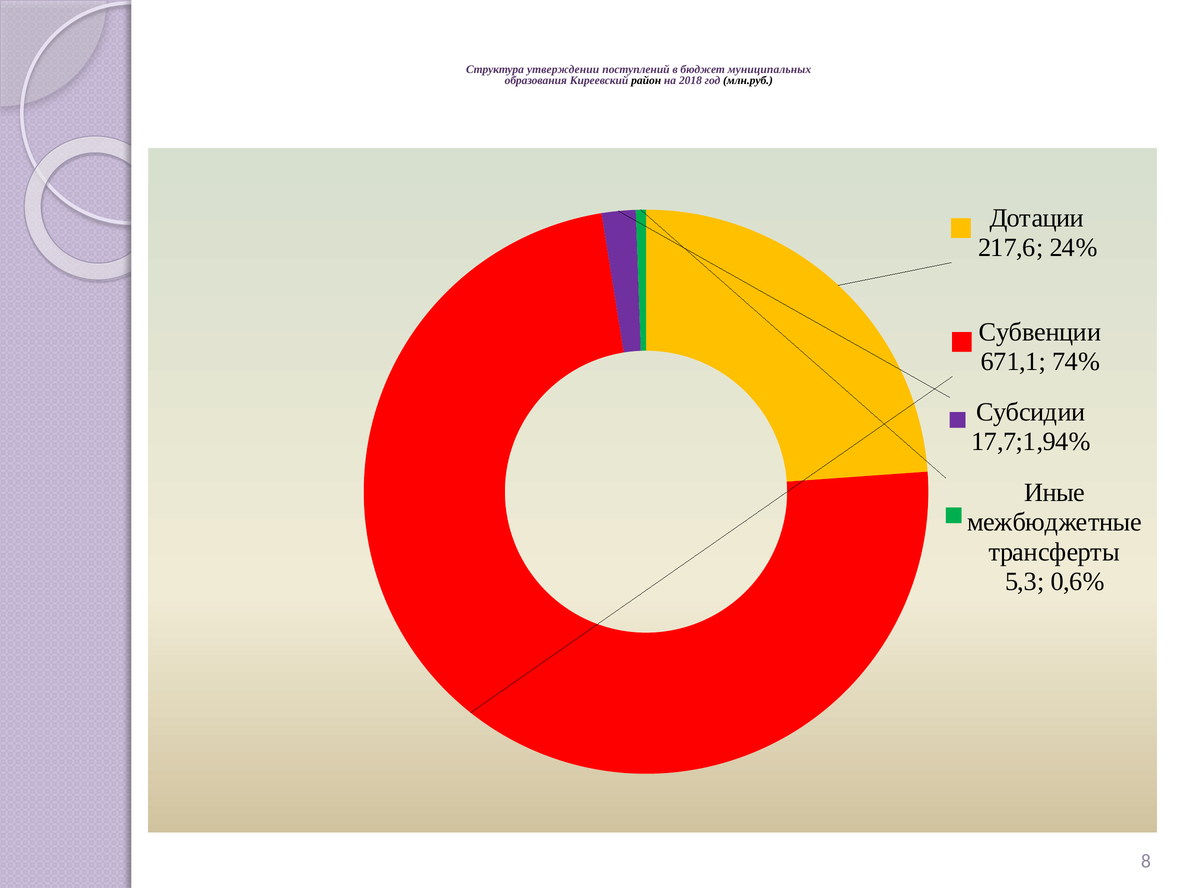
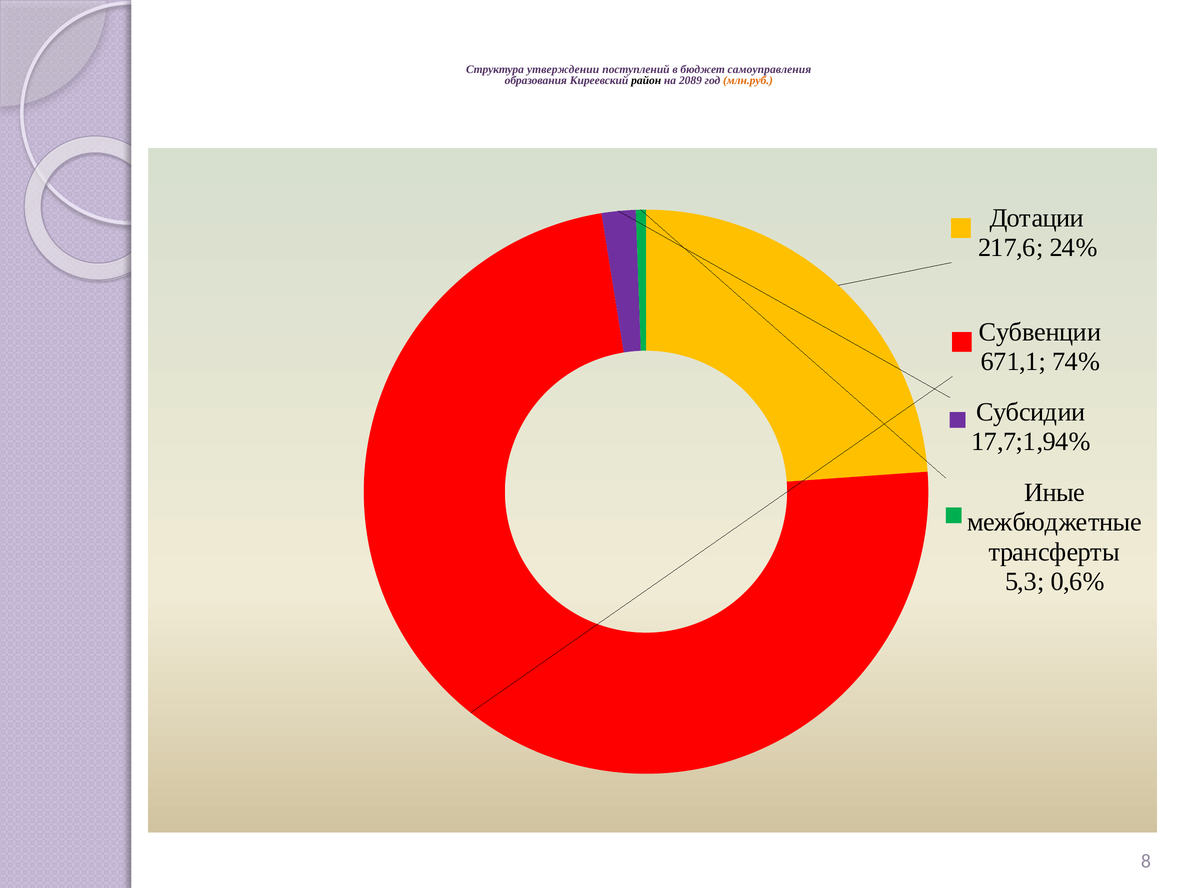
муниципальных: муниципальных -> самоуправления
2018: 2018 -> 2089
млн.руб colour: black -> orange
